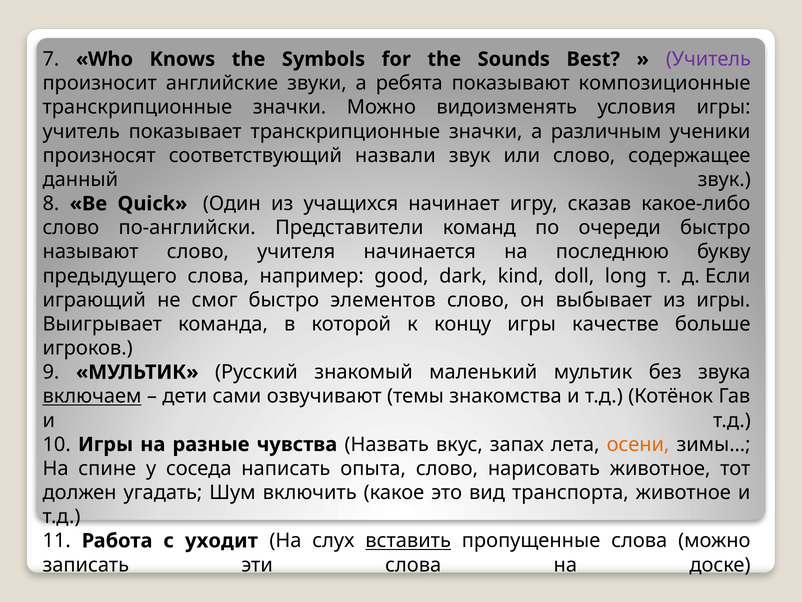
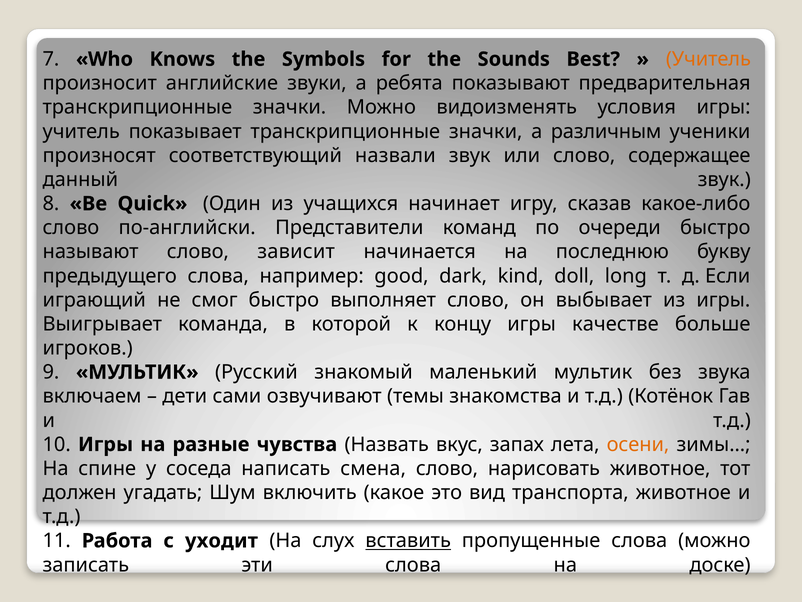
Учитель at (708, 59) colour: purple -> orange
композиционные: композиционные -> предварительная
учителя: учителя -> зависит
элементов: элементов -> выполняет
включаем underline: present -> none
опыта: опыта -> смена
